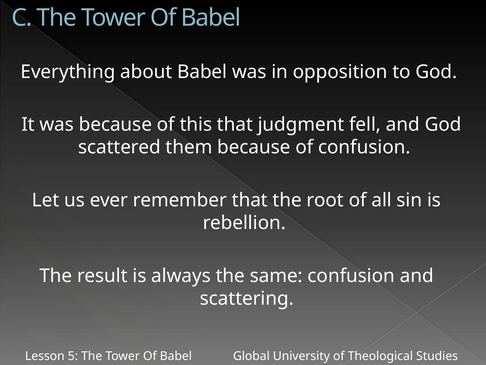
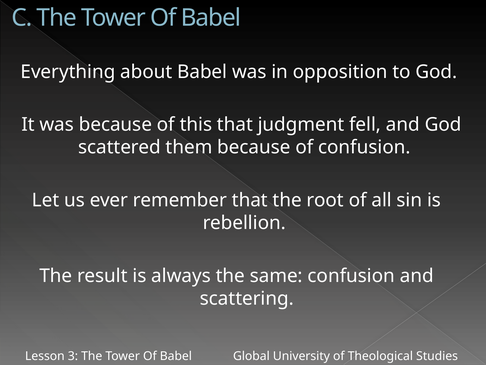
5: 5 -> 3
